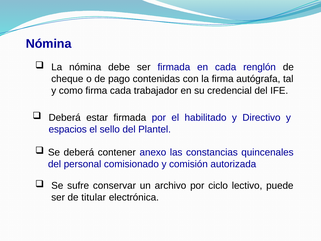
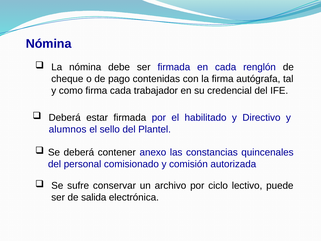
espacios: espacios -> alumnos
titular: titular -> salida
